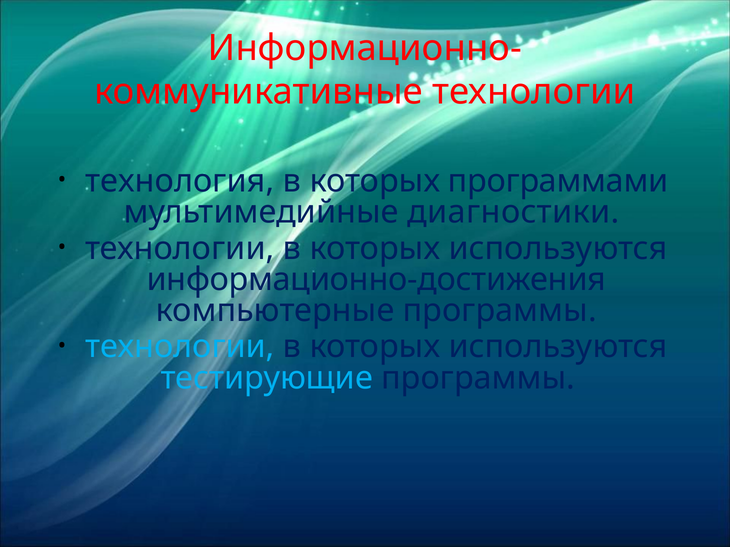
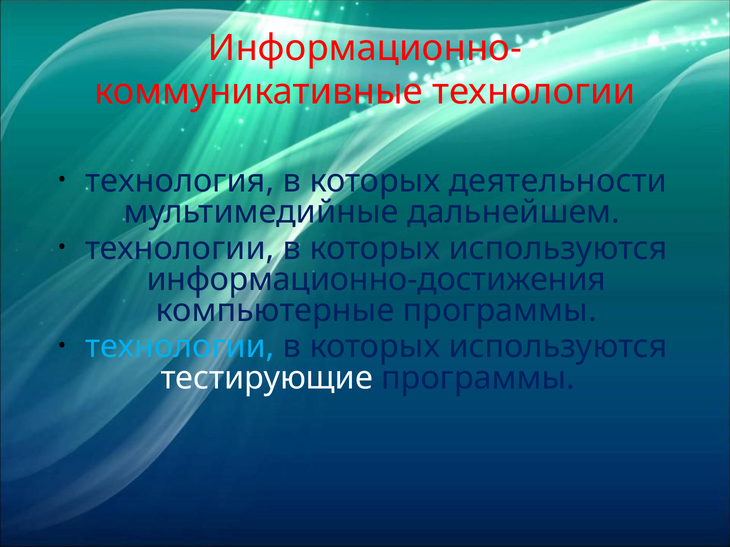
программами: программами -> деятельности
диагностики: диагностики -> дальнейшем
тестирующие colour: light blue -> white
